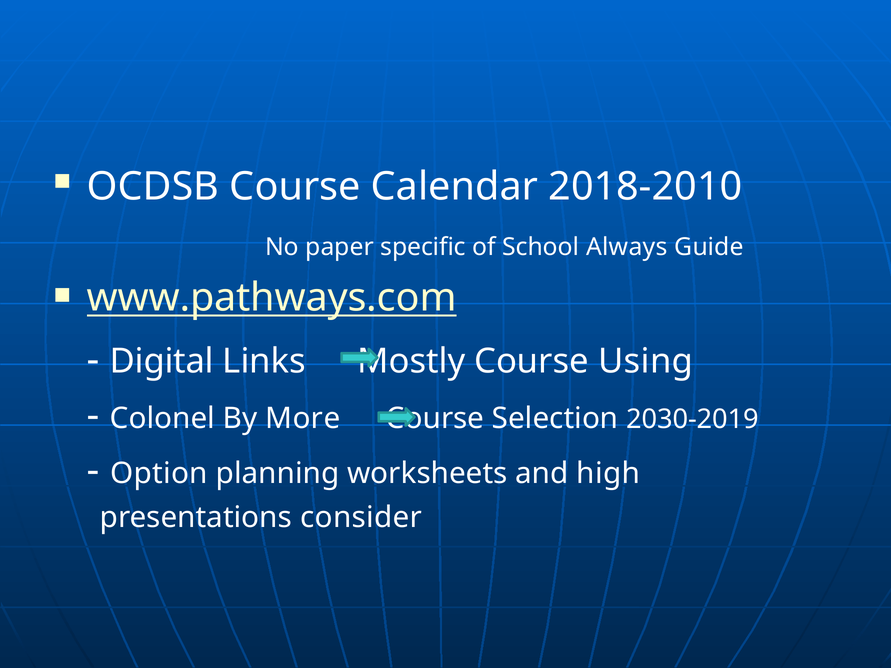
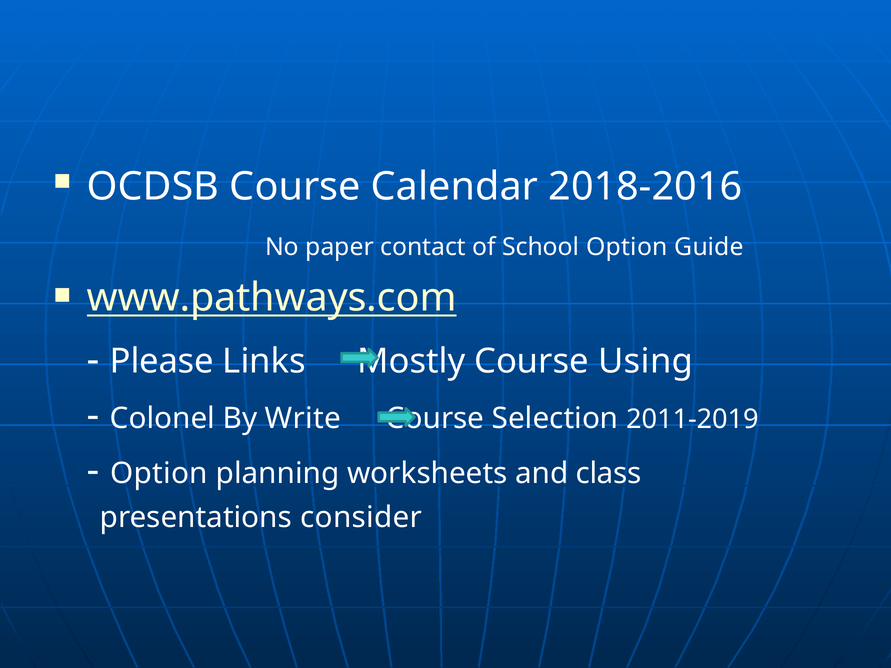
2018-2010: 2018-2010 -> 2018-2016
specific: specific -> contact
School Always: Always -> Option
Digital: Digital -> Please
More: More -> Write
2030-2019: 2030-2019 -> 2011-2019
high: high -> class
